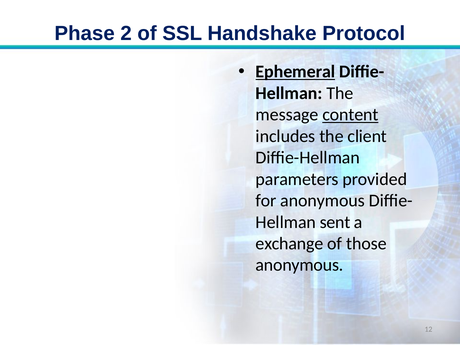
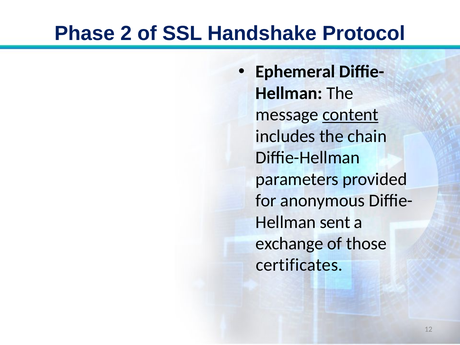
Ephemeral underline: present -> none
client: client -> chain
anonymous at (299, 265): anonymous -> certificates
